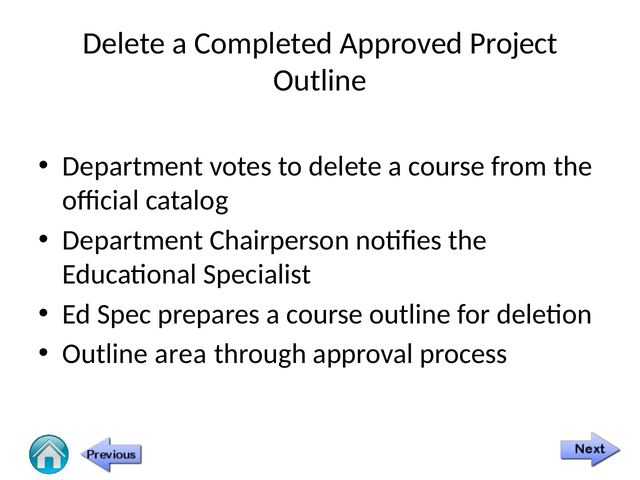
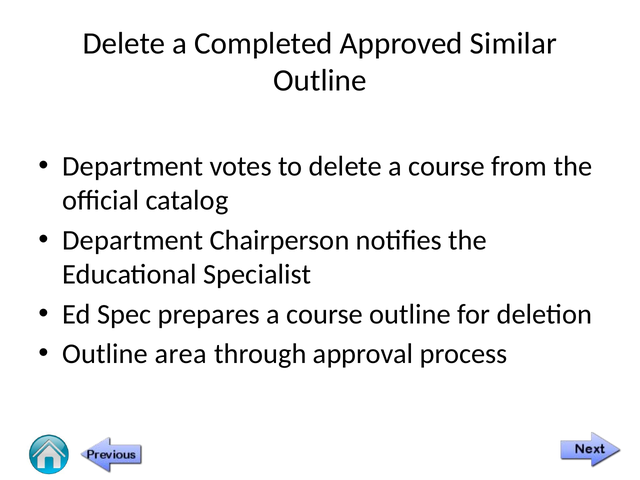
Project: Project -> Similar
